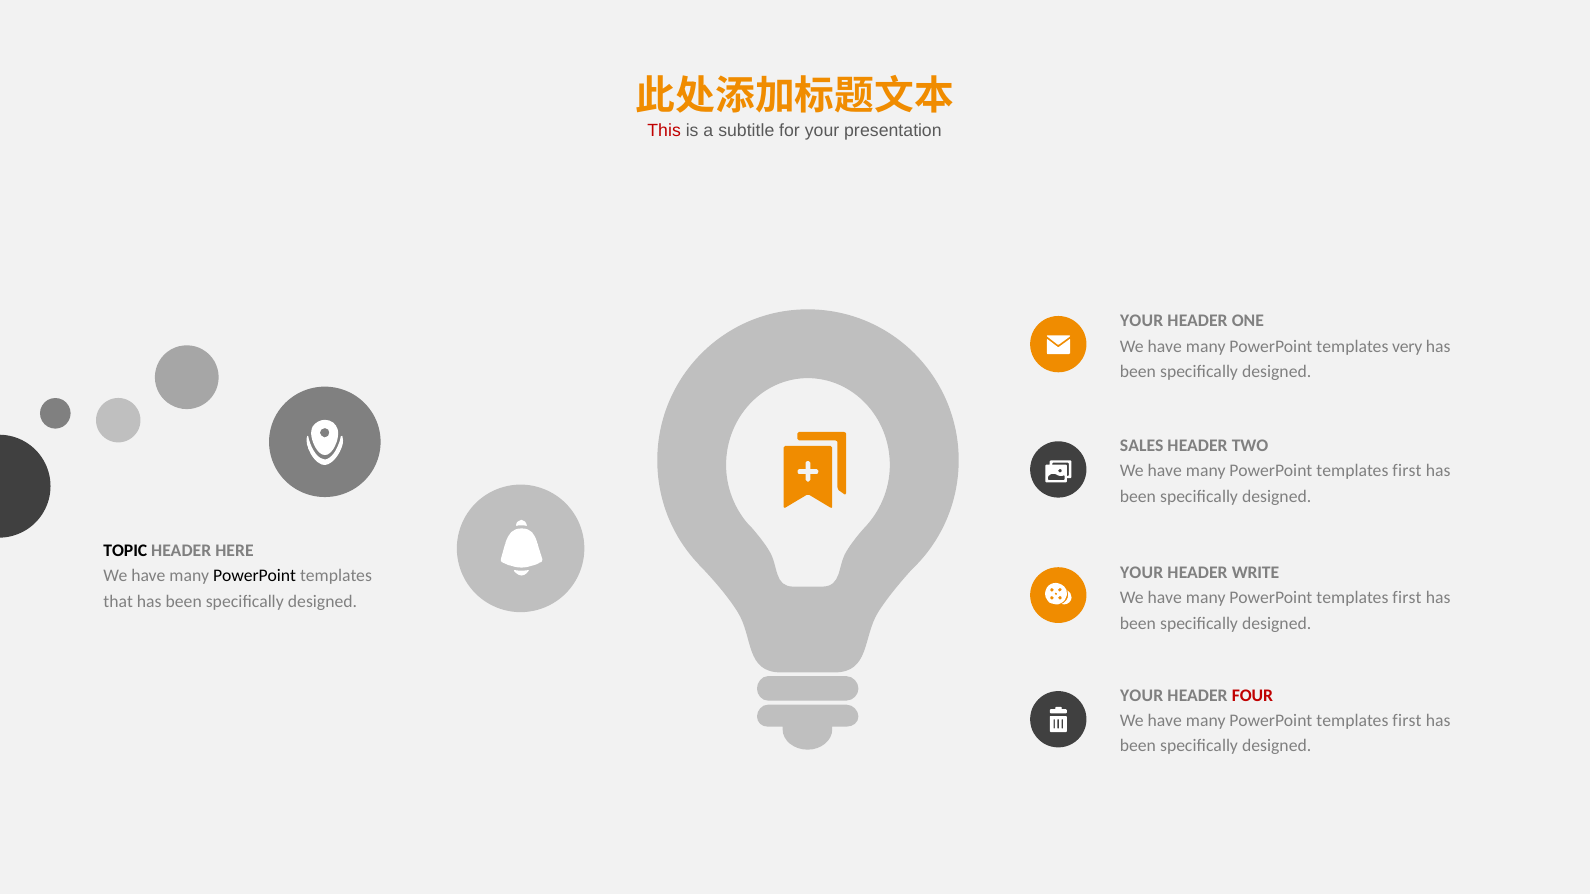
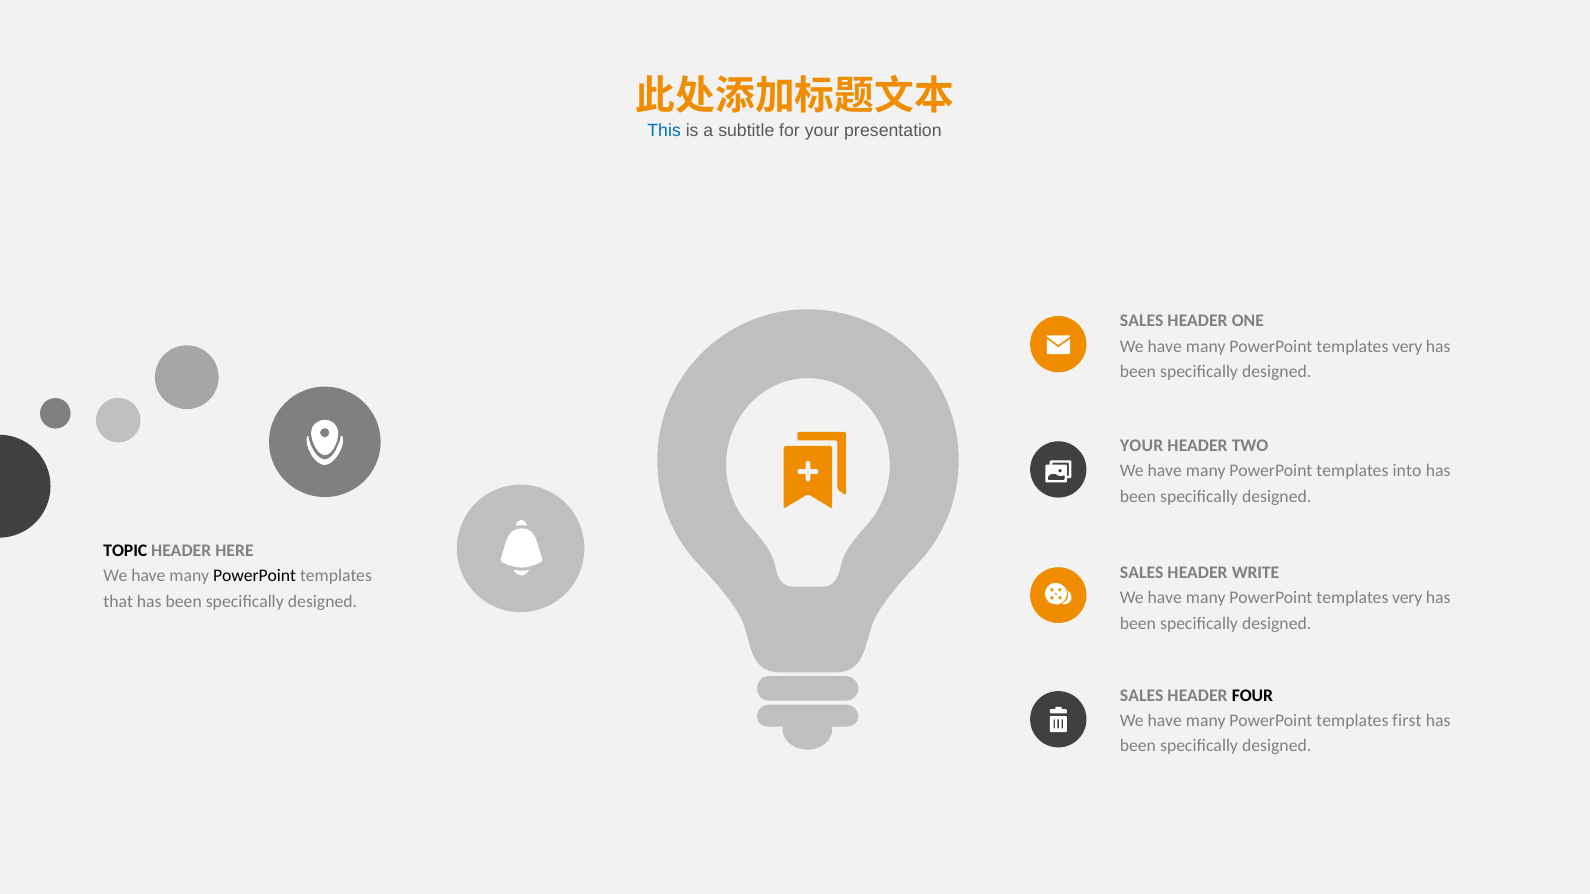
This colour: red -> blue
YOUR at (1142, 321): YOUR -> SALES
SALES at (1142, 446): SALES -> YOUR
first at (1407, 471): first -> into
YOUR at (1142, 573): YOUR -> SALES
first at (1407, 598): first -> very
YOUR at (1142, 695): YOUR -> SALES
FOUR colour: red -> black
